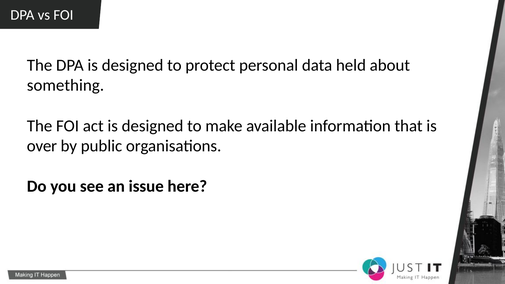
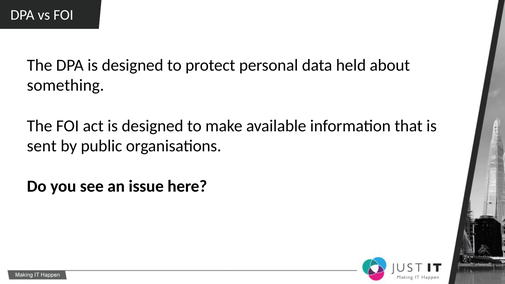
over: over -> sent
